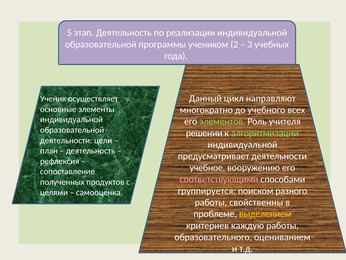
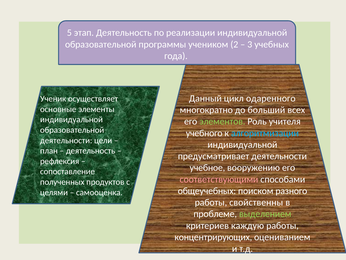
направляют: направляют -> одаренного
учебного: учебного -> больший
решении: решении -> учебного
алгоритмизации colour: light green -> light blue
группируется: группируется -> общеучебных
выделением colour: yellow -> light green
образовательного: образовательного -> концентрирующих
